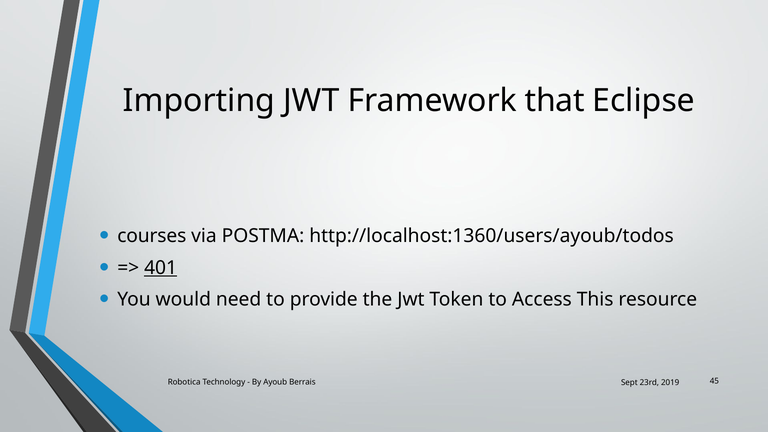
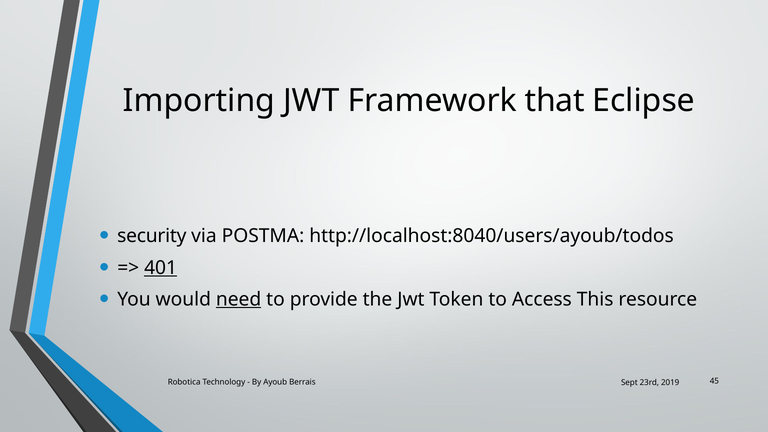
courses: courses -> security
http://localhost:1360/users/ayoub/todos: http://localhost:1360/users/ayoub/todos -> http://localhost:8040/users/ayoub/todos
need underline: none -> present
